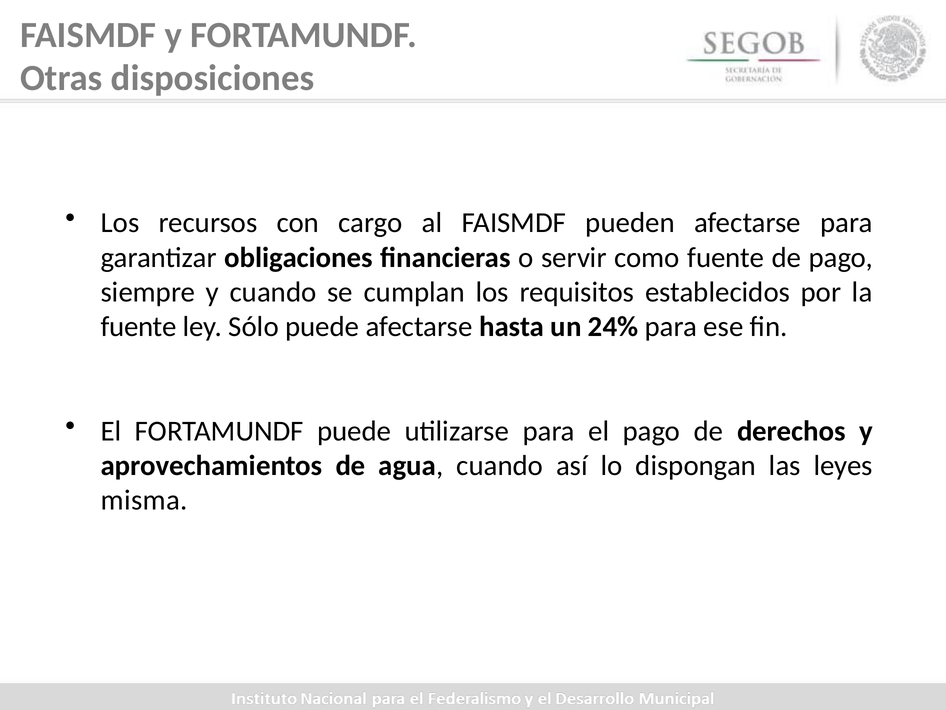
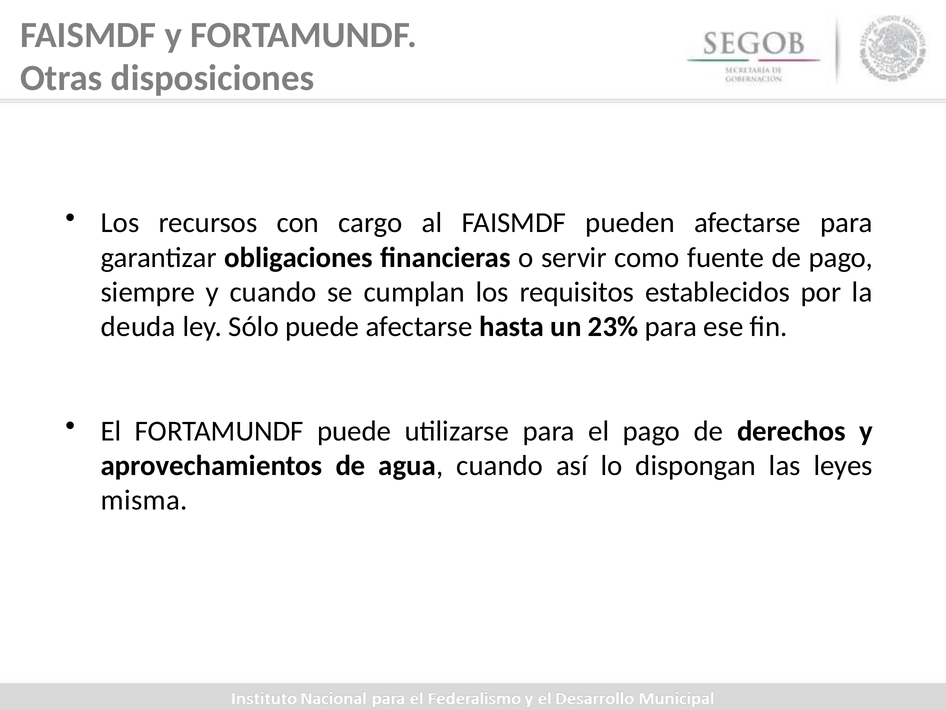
fuente at (139, 327): fuente -> deuda
24%: 24% -> 23%
